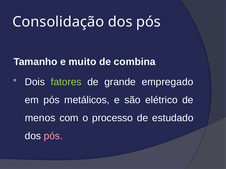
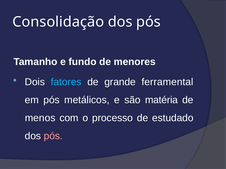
muito: muito -> fundo
combina: combina -> menores
fatores colour: light green -> light blue
empregado: empregado -> ferramental
elétrico: elétrico -> matéria
